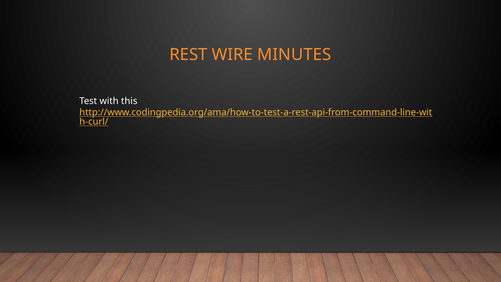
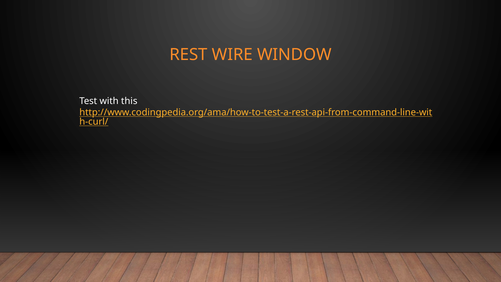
MINUTES: MINUTES -> WINDOW
